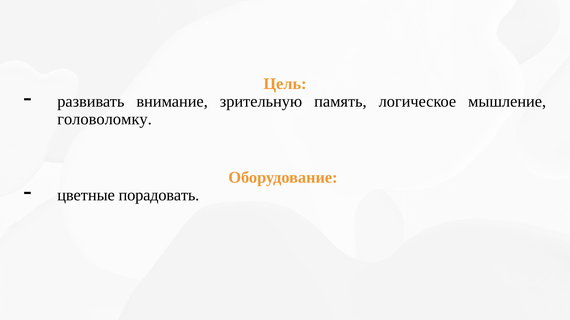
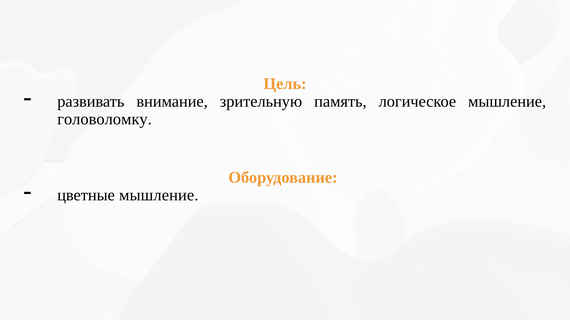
цветные порадовать: порадовать -> мышление
